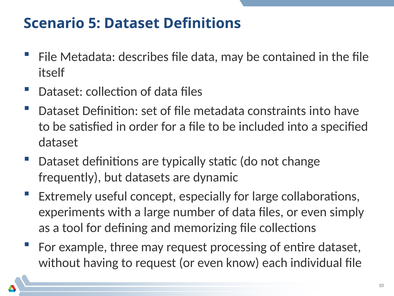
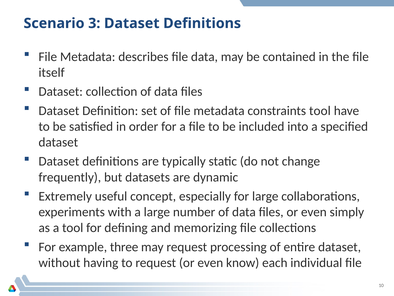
5: 5 -> 3
constraints into: into -> tool
